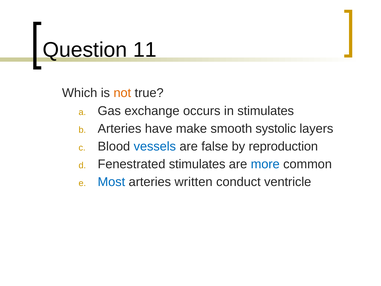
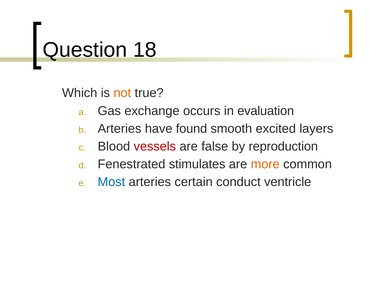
11: 11 -> 18
in stimulates: stimulates -> evaluation
make: make -> found
systolic: systolic -> excited
vessels colour: blue -> red
more colour: blue -> orange
written: written -> certain
